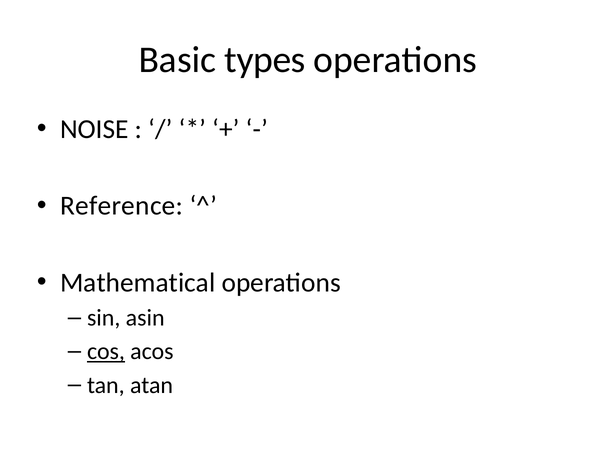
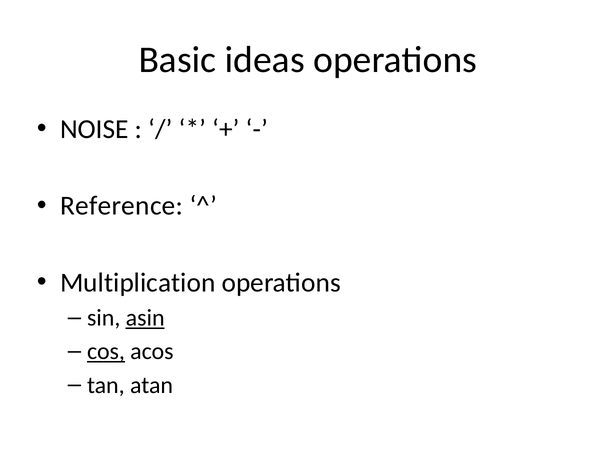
types: types -> ideas
Mathematical: Mathematical -> Multiplication
asin underline: none -> present
